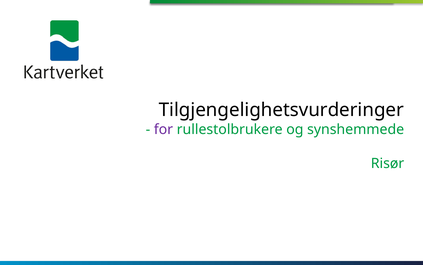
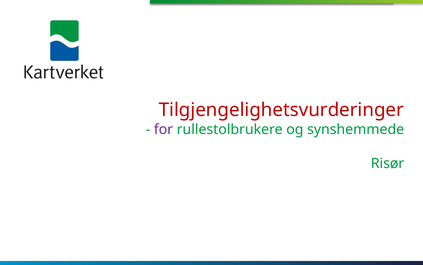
Tilgjengelighetsvurderinger colour: black -> red
